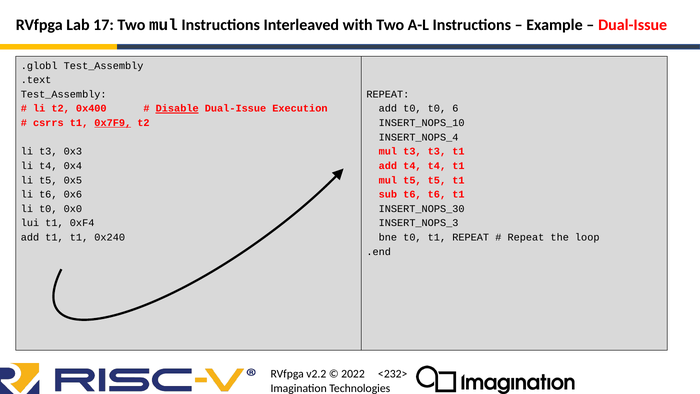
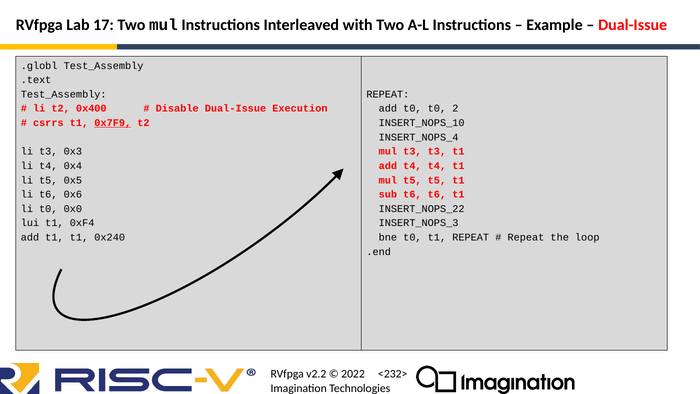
Disable underline: present -> none
6: 6 -> 2
INSERT_NOPS_30: INSERT_NOPS_30 -> INSERT_NOPS_22
